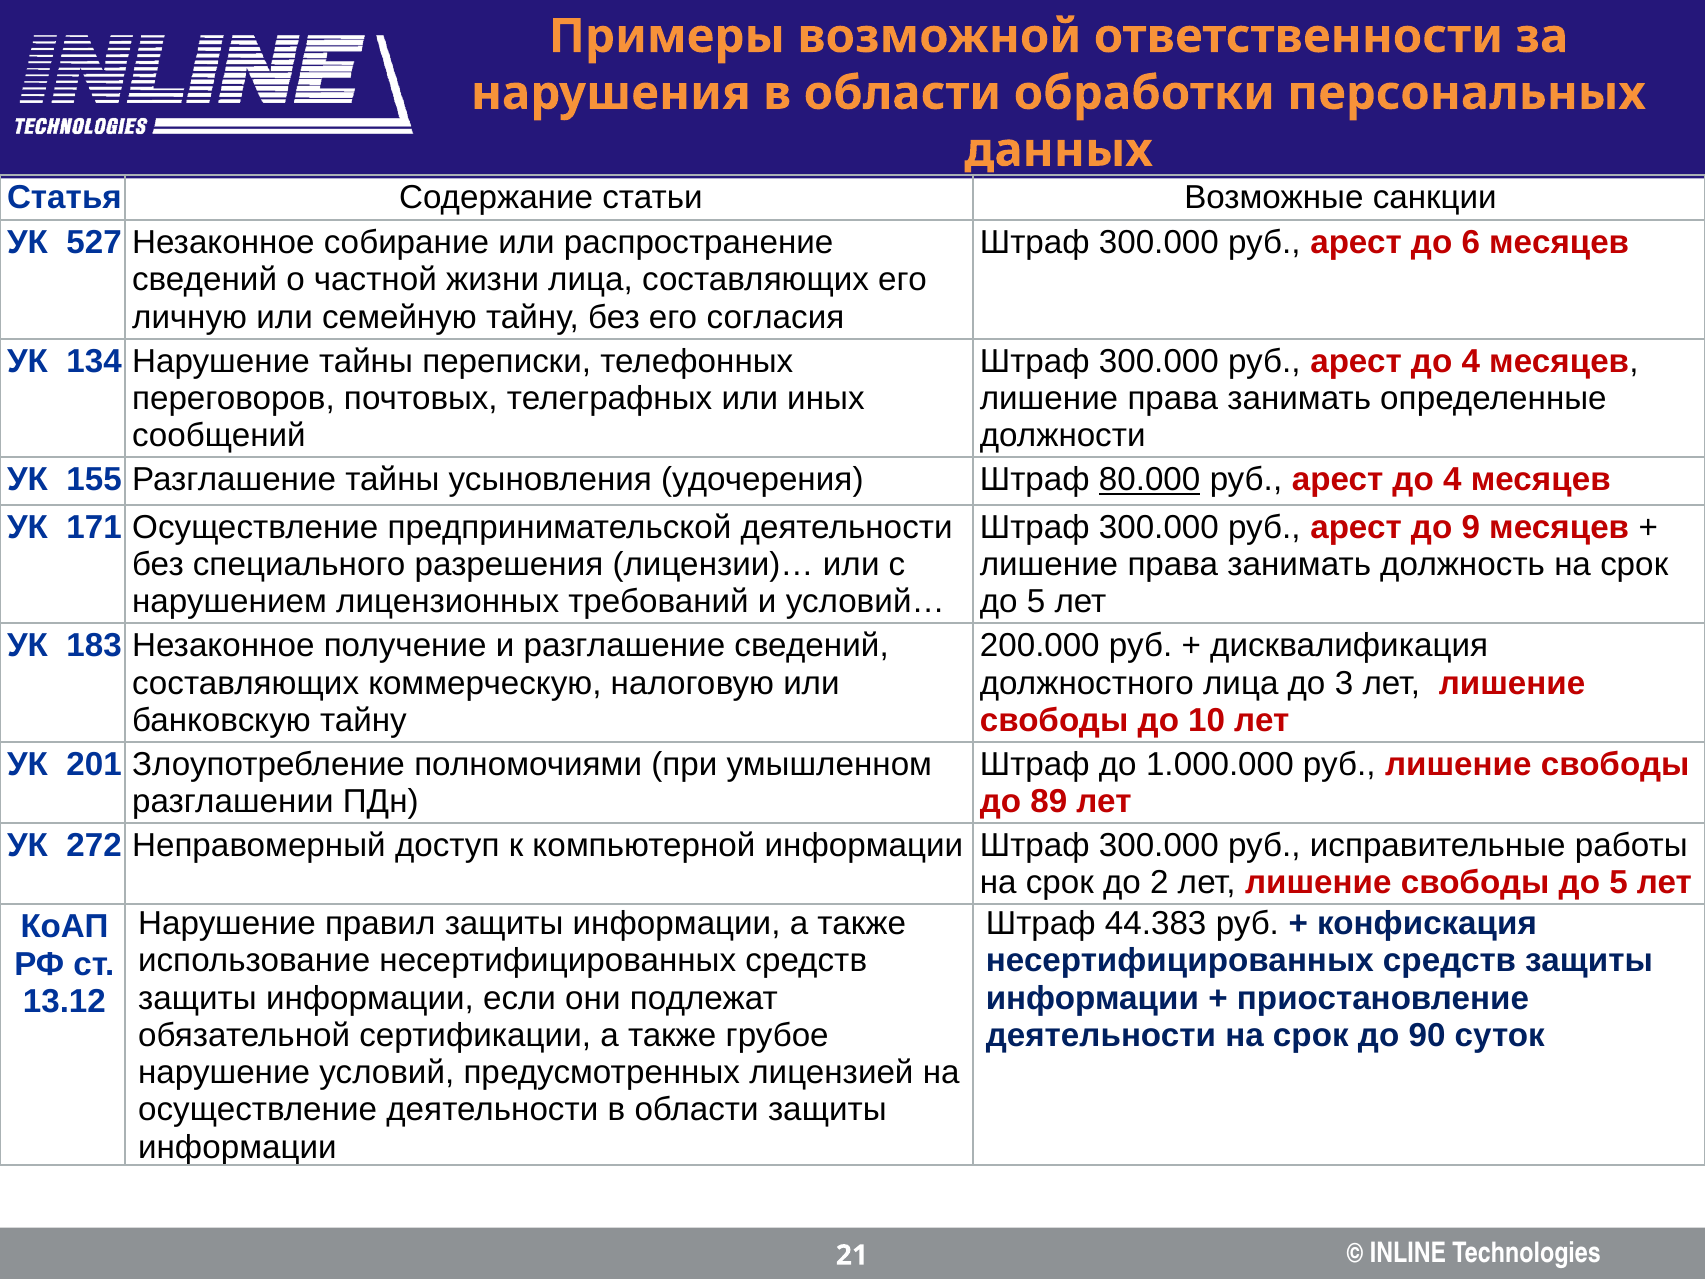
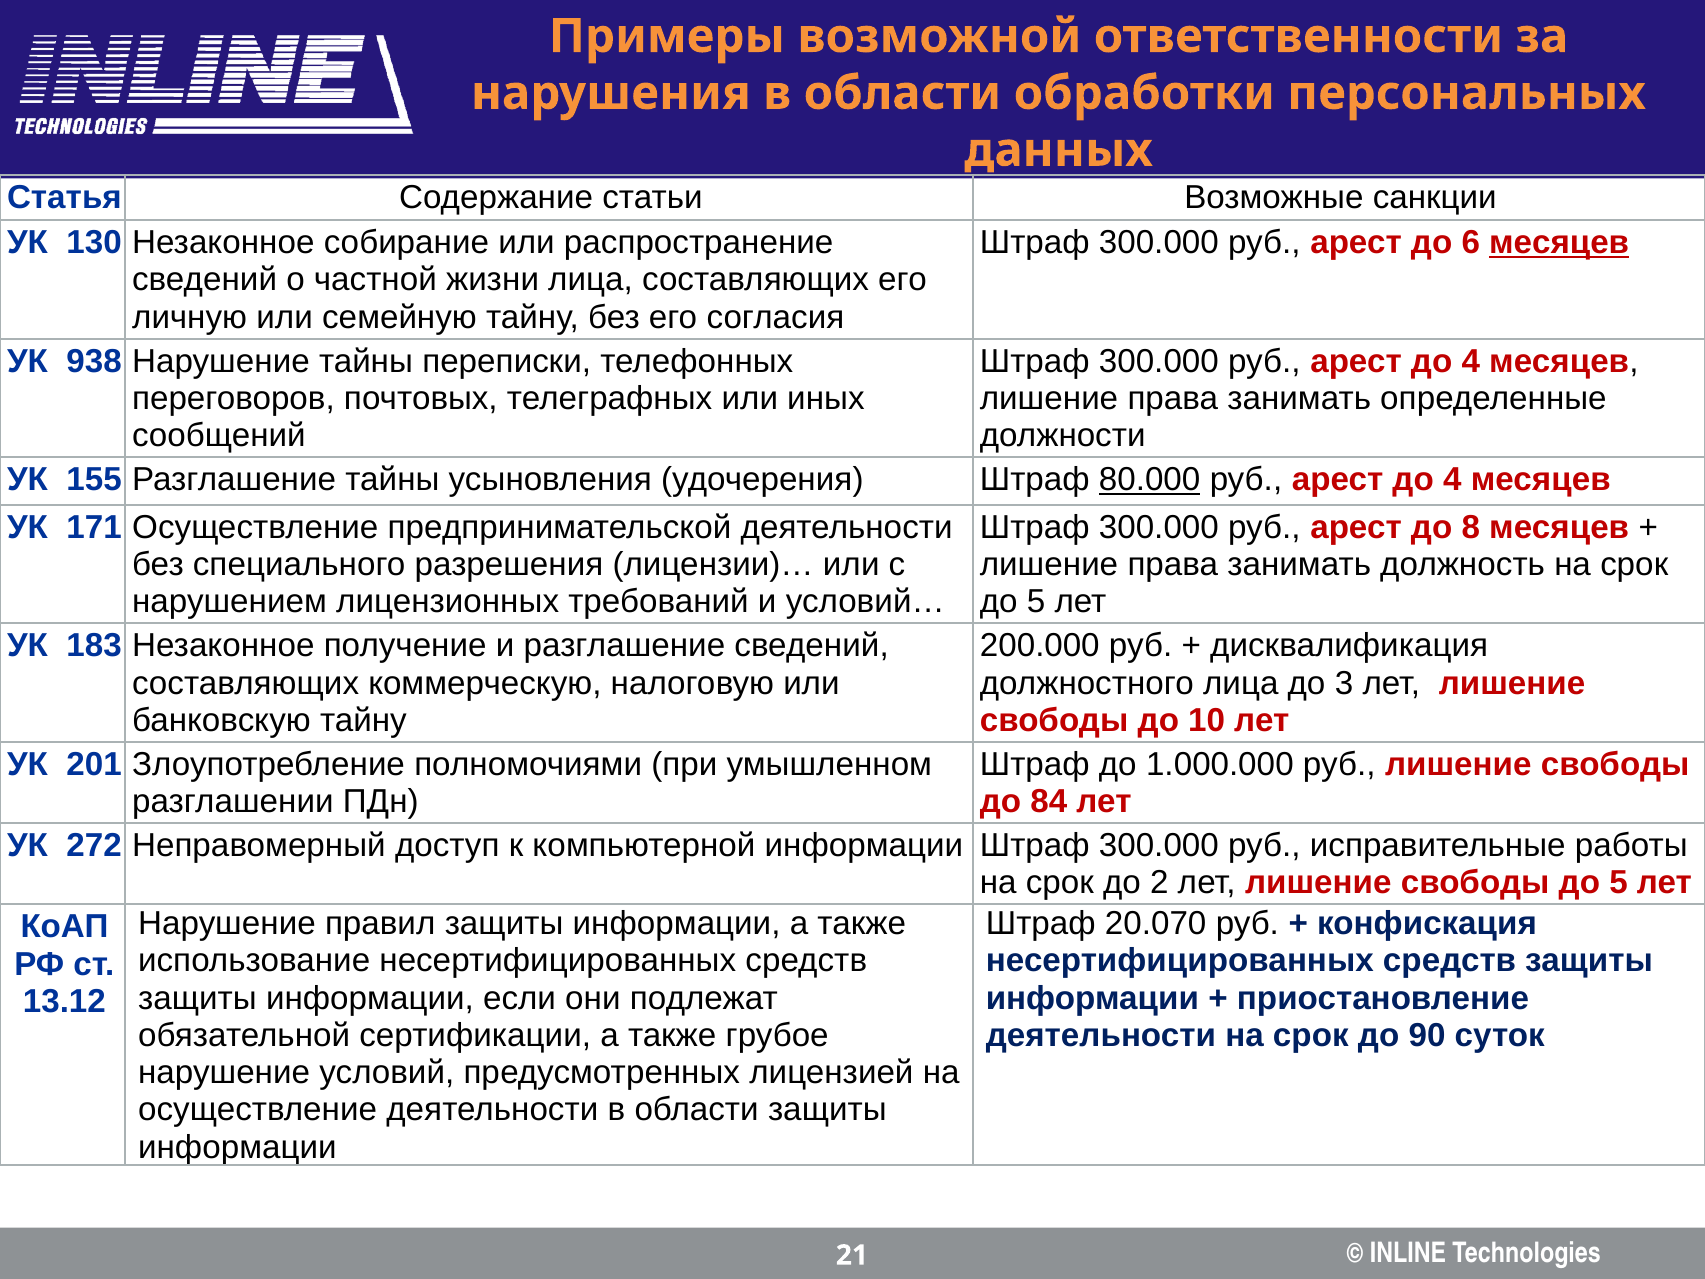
527: 527 -> 130
месяцев at (1559, 243) underline: none -> present
134: 134 -> 938
9: 9 -> 8
89: 89 -> 84
44.383: 44.383 -> 20.070
